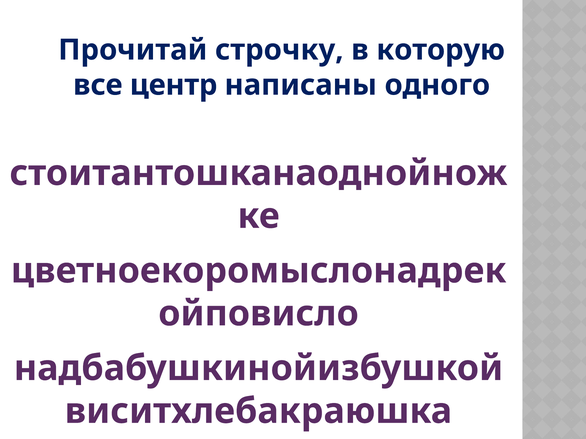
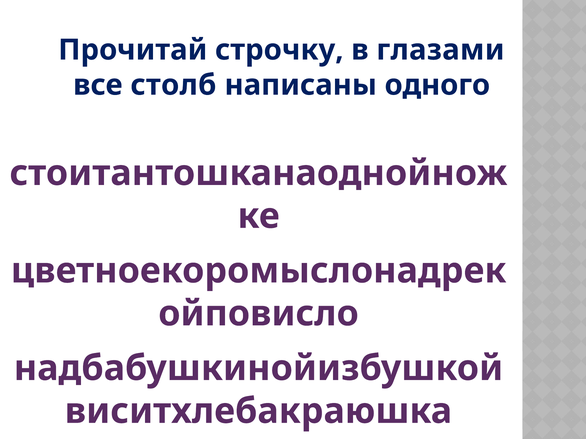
которую: которую -> глазами
центр: центр -> столб
